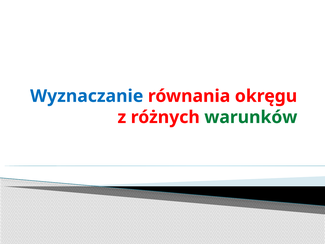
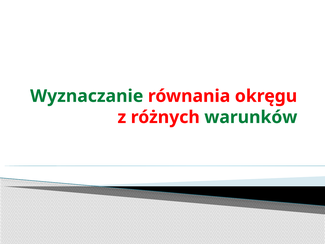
Wyznaczanie colour: blue -> green
